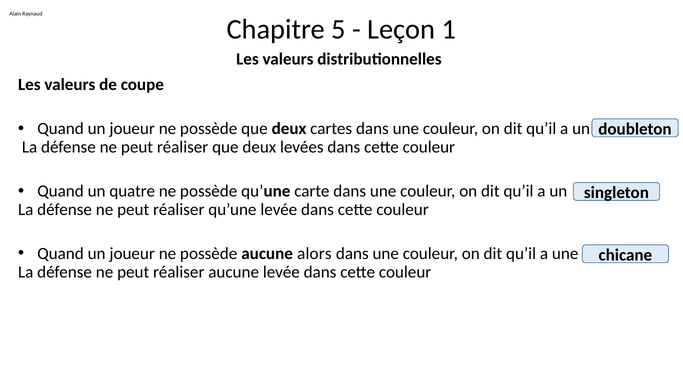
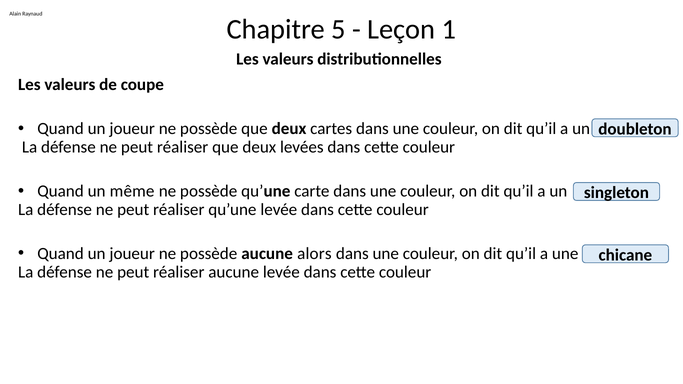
quatre: quatre -> même
